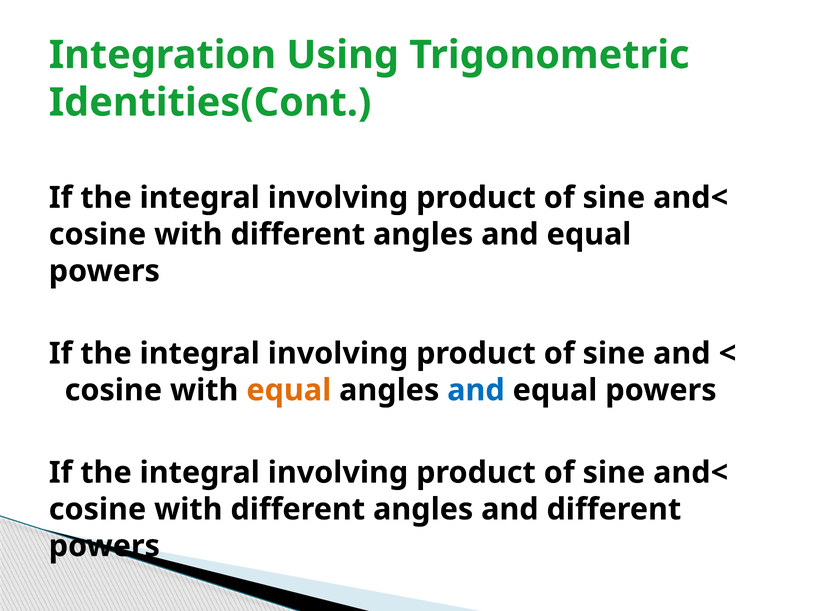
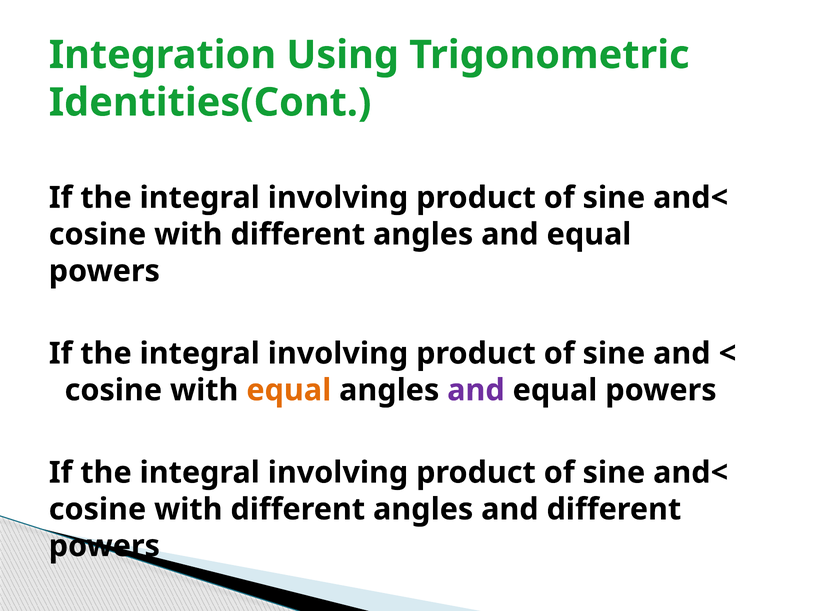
and at (476, 390) colour: blue -> purple
